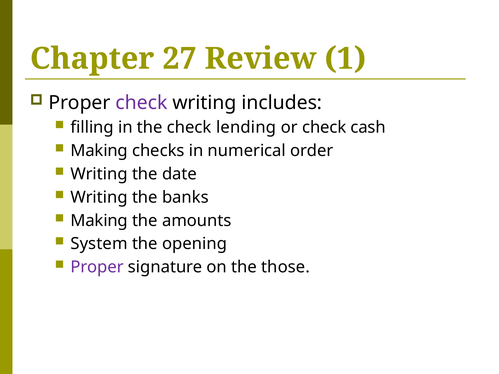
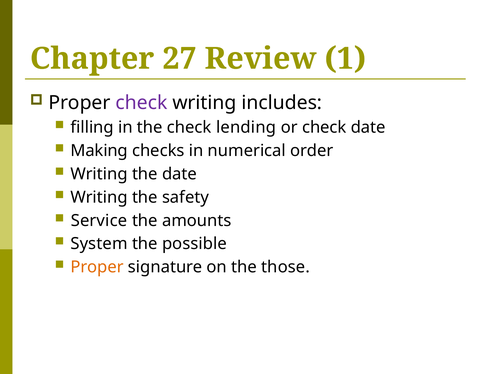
check cash: cash -> date
banks: banks -> safety
Making at (99, 221): Making -> Service
opening: opening -> possible
Proper at (97, 267) colour: purple -> orange
